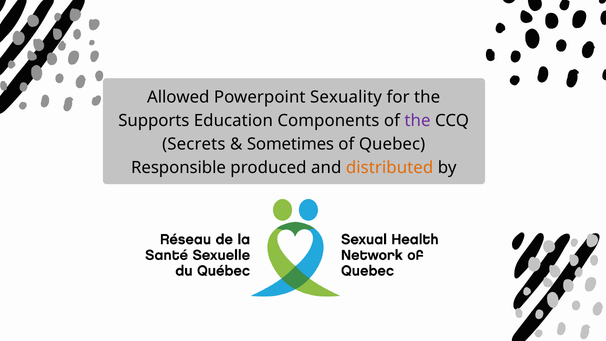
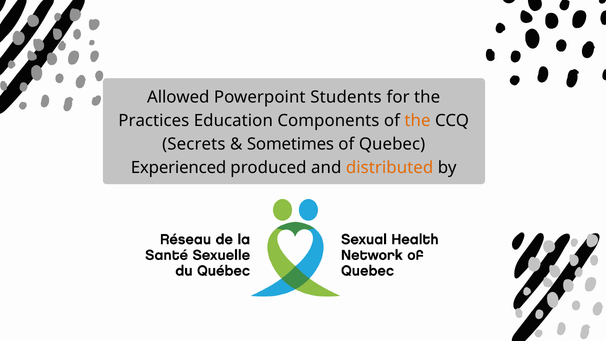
Sexuality: Sexuality -> Students
Supports: Supports -> Practices
the at (418, 121) colour: purple -> orange
Responsible: Responsible -> Experienced
